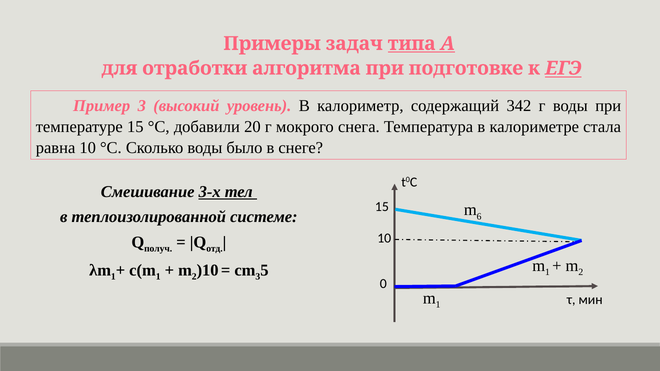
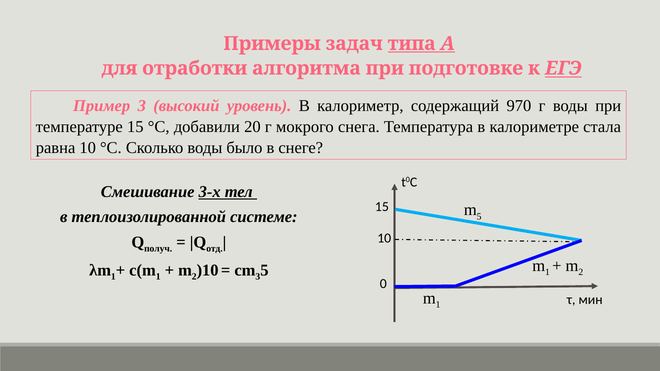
342: 342 -> 970
6 at (479, 217): 6 -> 5
